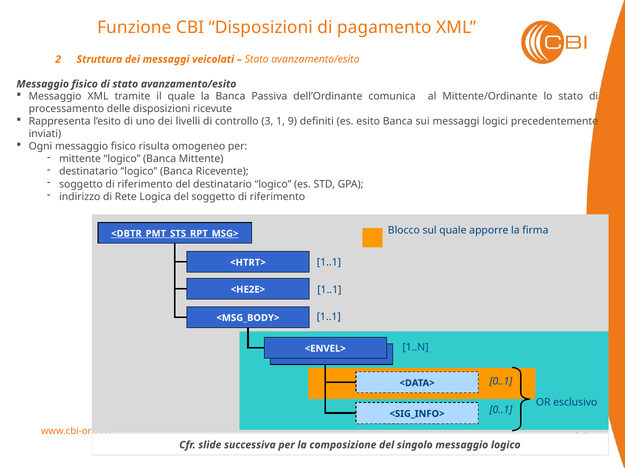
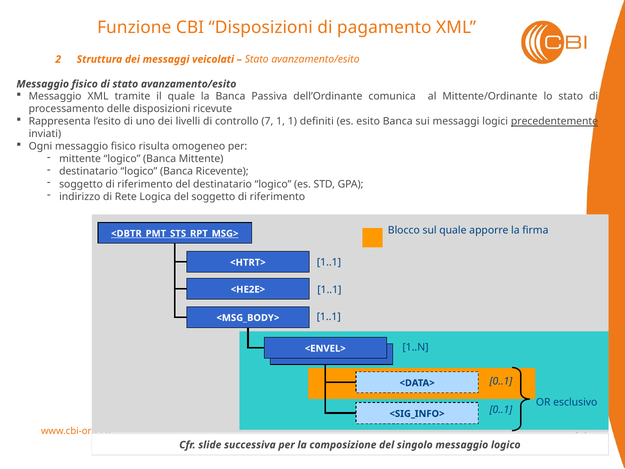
3: 3 -> 7
1 9: 9 -> 1
precedentemente underline: none -> present
